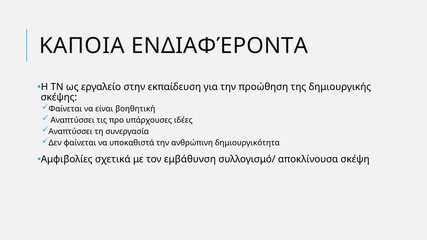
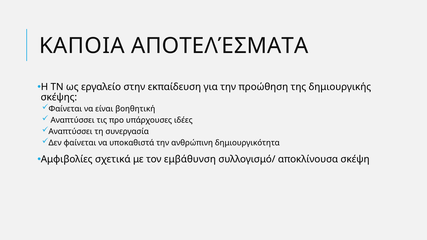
ΕΝΔΙΑΦΈΡΟΝΤΑ: ΕΝΔΙΑΦΈΡΟΝΤΑ -> ΑΠΟΤΕΛΈΣΜΑΤΑ
